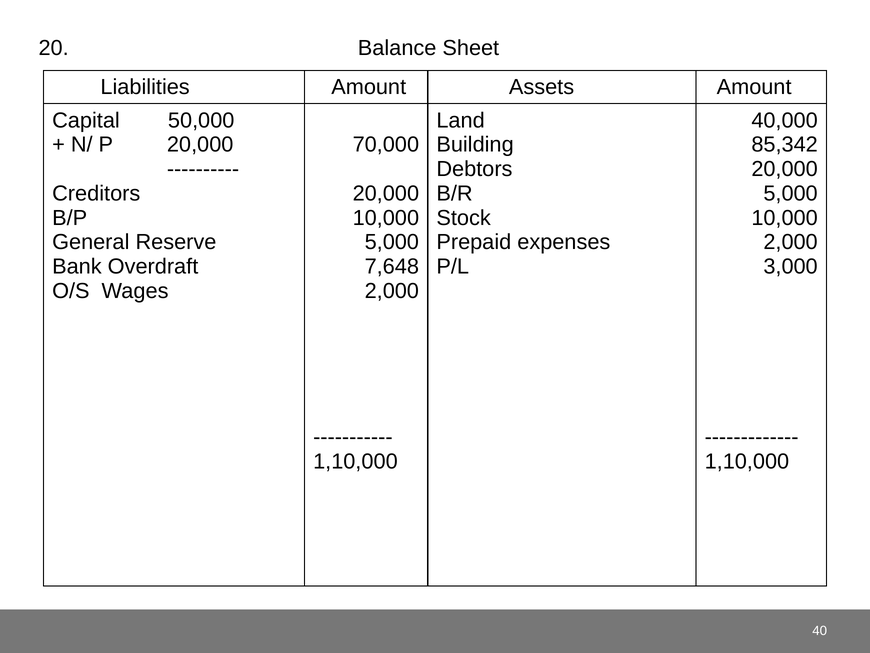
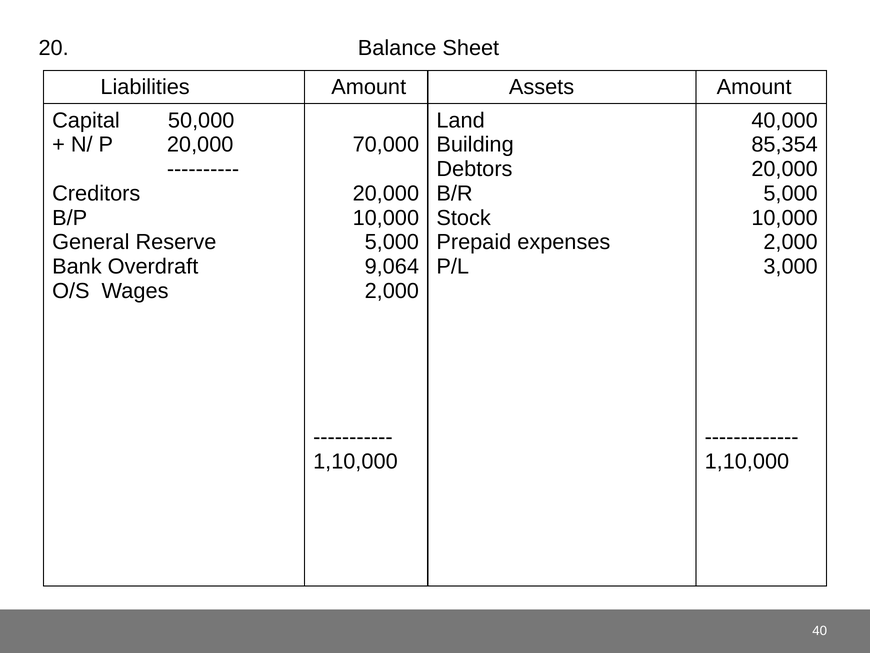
85,342: 85,342 -> 85,354
7,648: 7,648 -> 9,064
